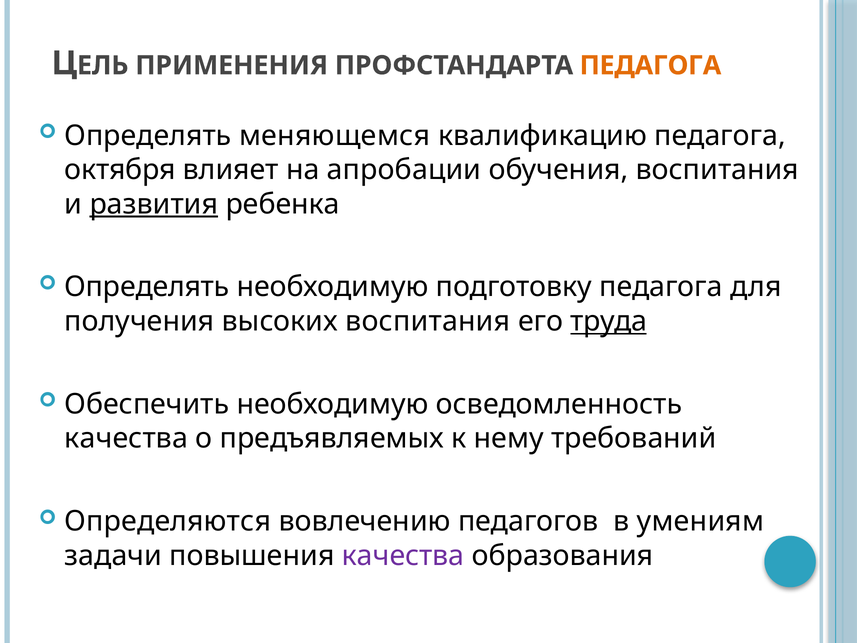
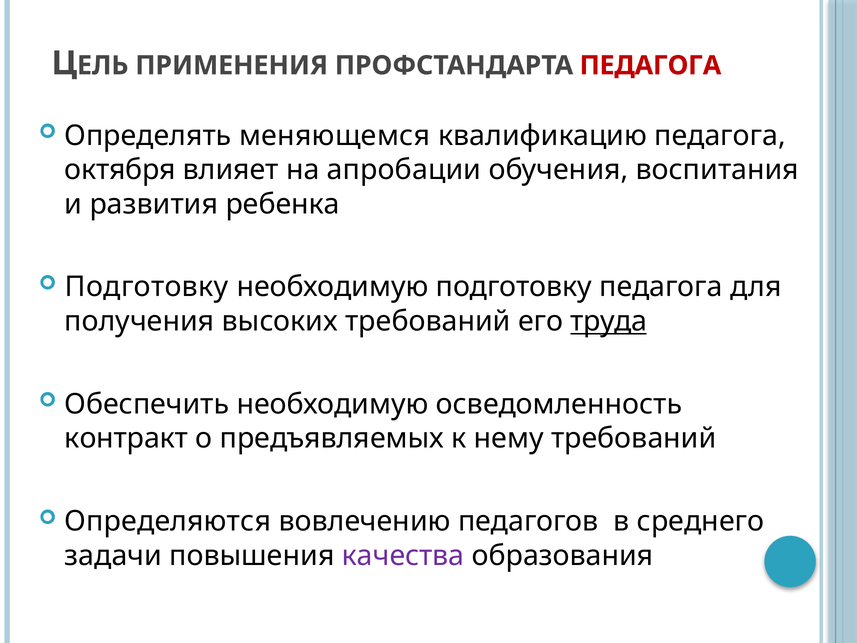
ПЕДАГОГА at (650, 65) colour: orange -> red
развития underline: present -> none
Определять at (147, 287): Определять -> Подготовку
высоких воспитания: воспитания -> требований
качества at (126, 438): качества -> контракт
умениям: умениям -> среднего
